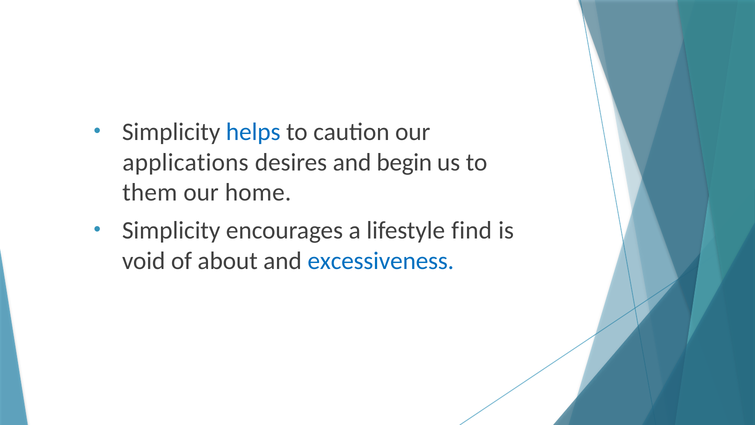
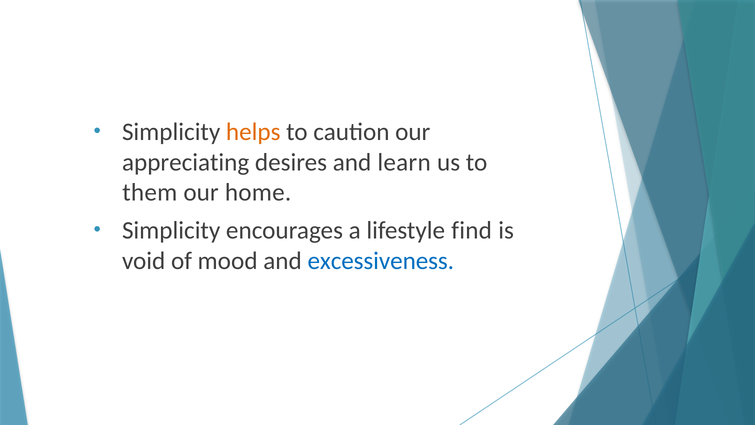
helps colour: blue -> orange
applications: applications -> appreciating
begin: begin -> learn
about: about -> mood
